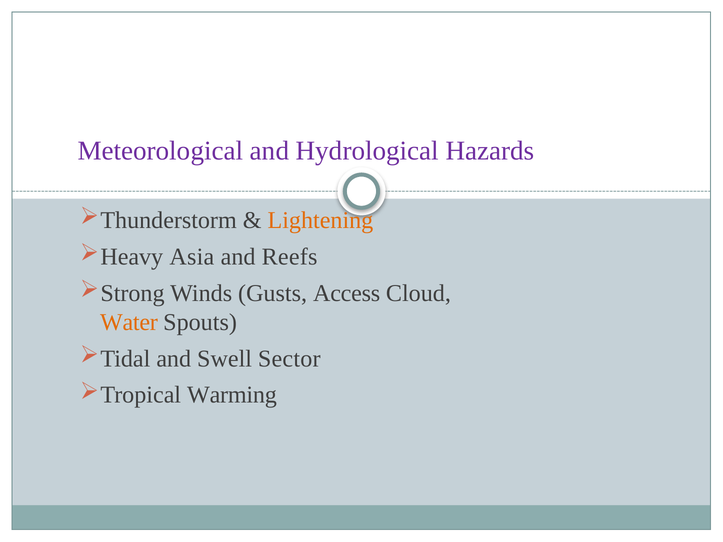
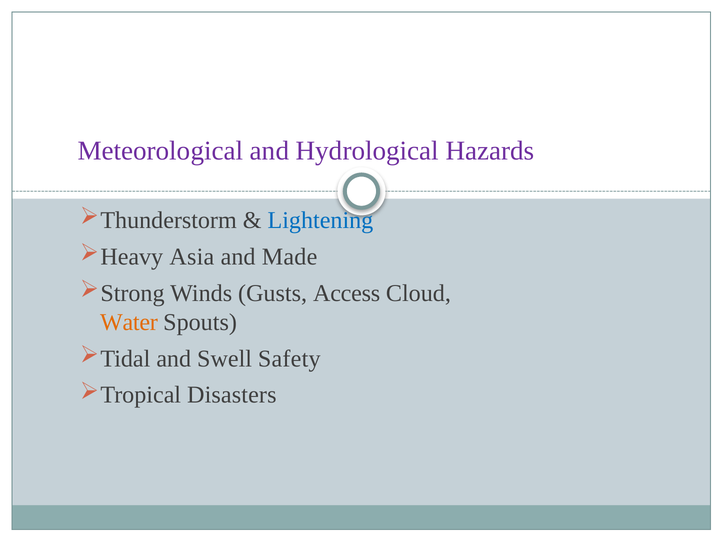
Lightening colour: orange -> blue
Reefs: Reefs -> Made
Sector: Sector -> Safety
Warming: Warming -> Disasters
